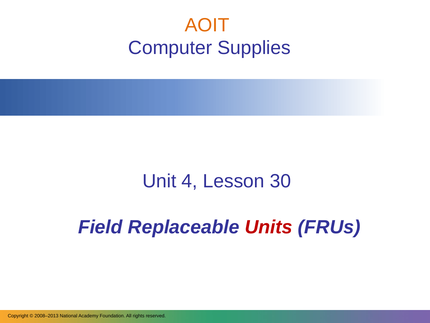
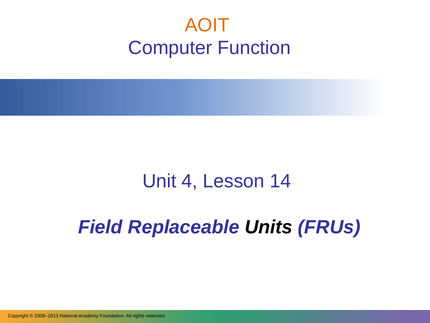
Supplies: Supplies -> Function
30: 30 -> 14
Units colour: red -> black
